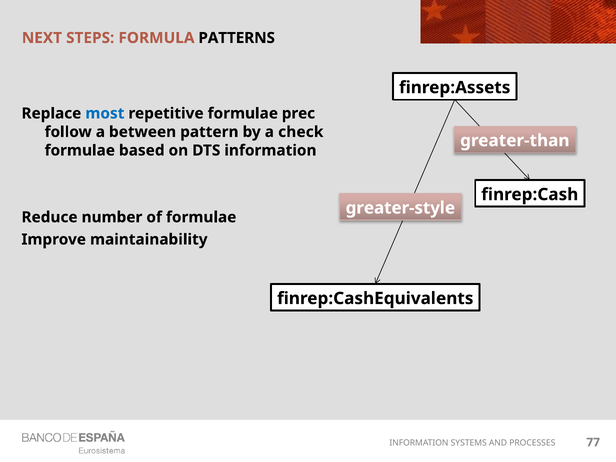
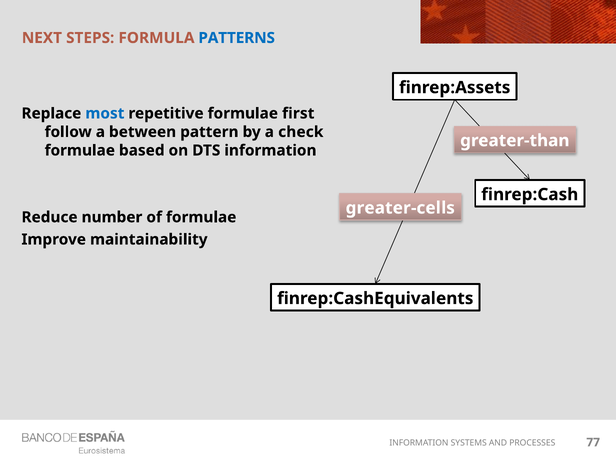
PATTERNS colour: black -> blue
prec: prec -> first
greater-style: greater-style -> greater-cells
